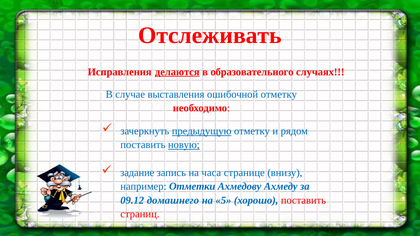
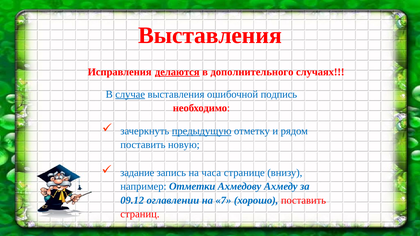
Отслеживать at (210, 35): Отслеживать -> Выставления
образовательного: образовательного -> дополнительного
случае underline: none -> present
ошибочной отметку: отметку -> подпись
новую underline: present -> none
домашнего: домашнего -> оглавлении
5: 5 -> 7
